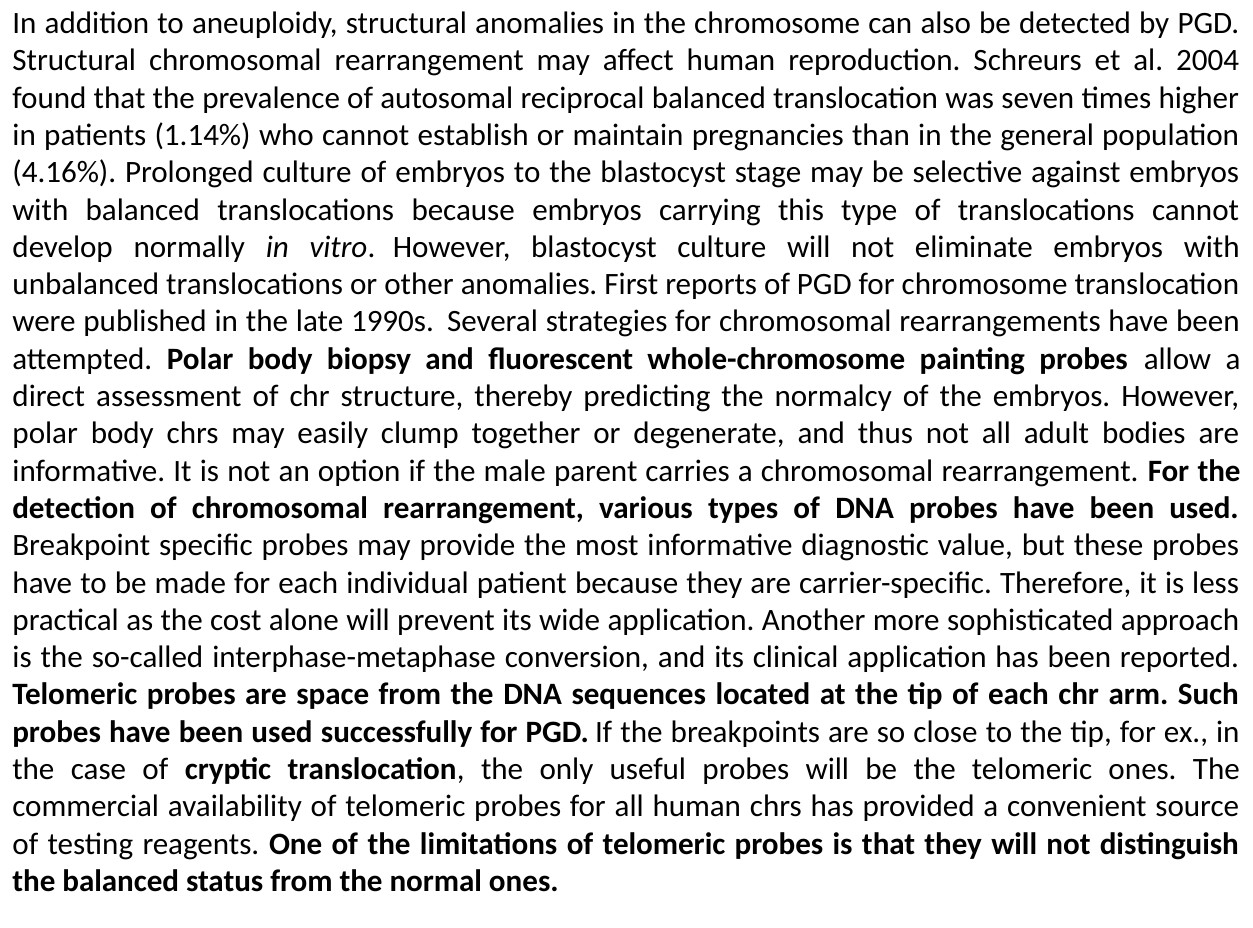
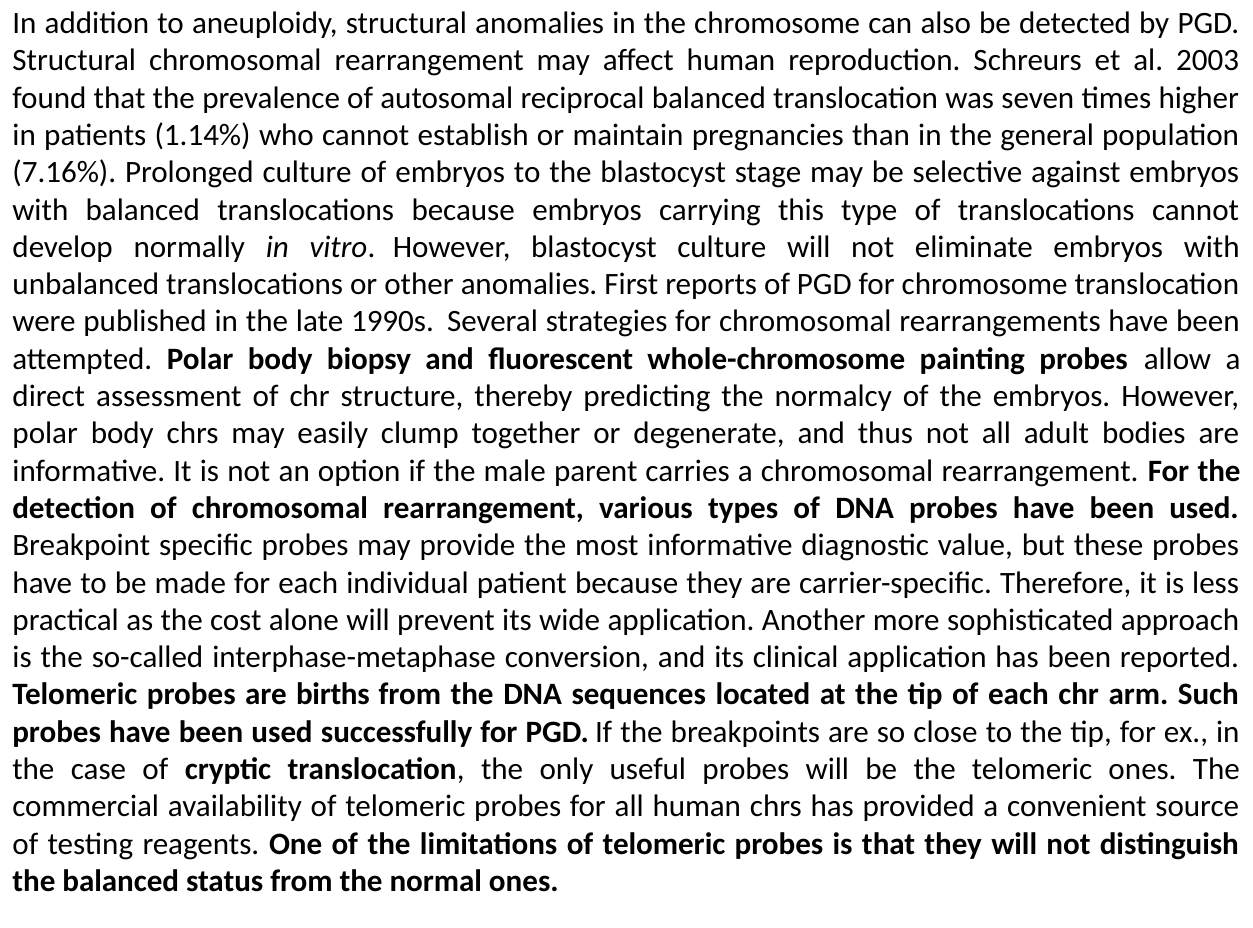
2004: 2004 -> 2003
4.16%: 4.16% -> 7.16%
space: space -> births
